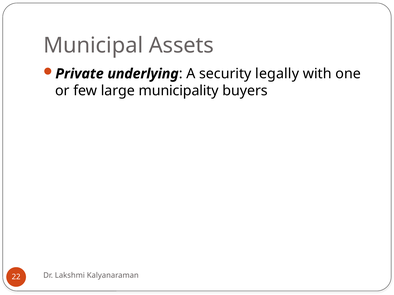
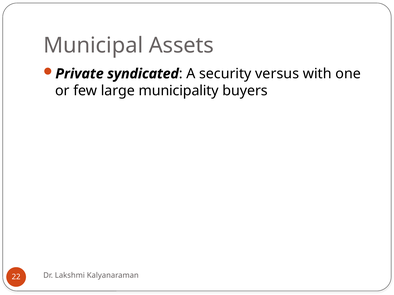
underlying: underlying -> syndicated
legally: legally -> versus
